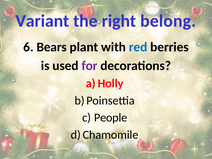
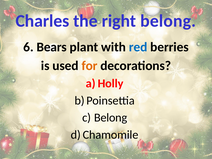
Variant: Variant -> Charles
for colour: purple -> orange
People at (111, 118): People -> Belong
